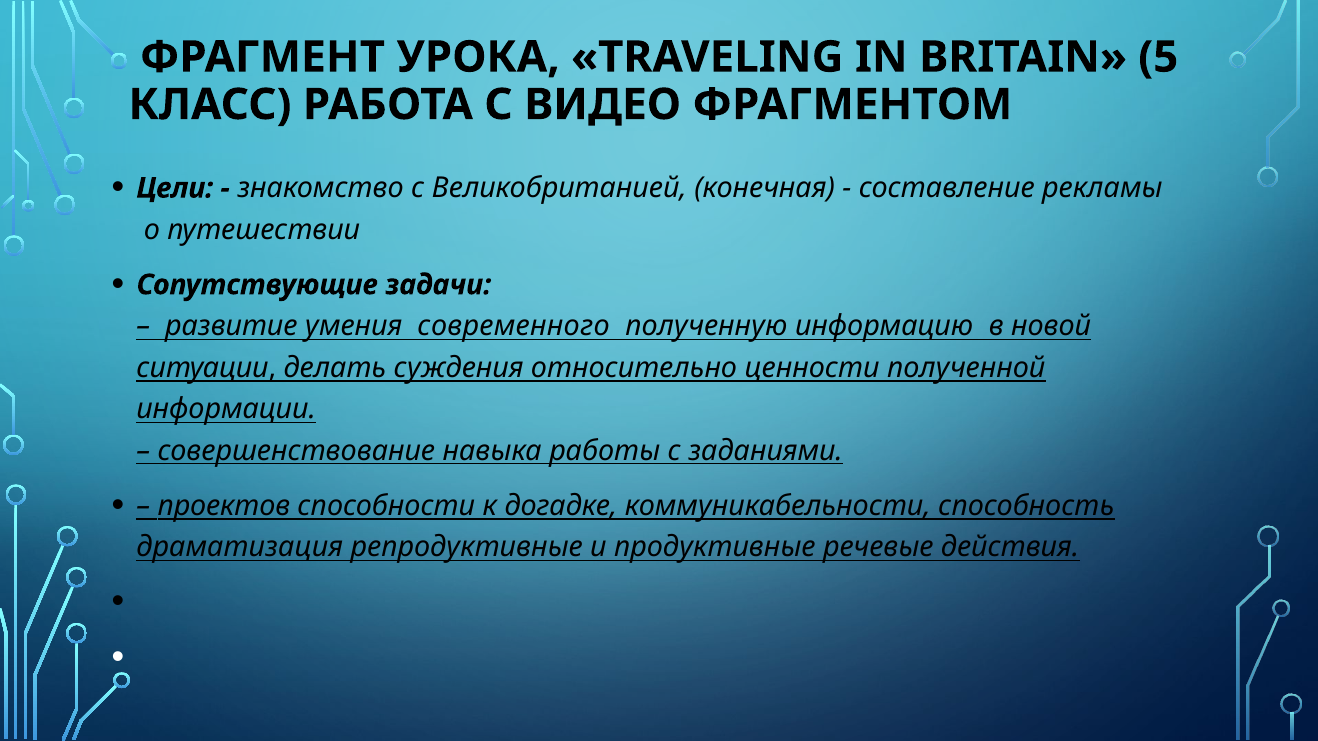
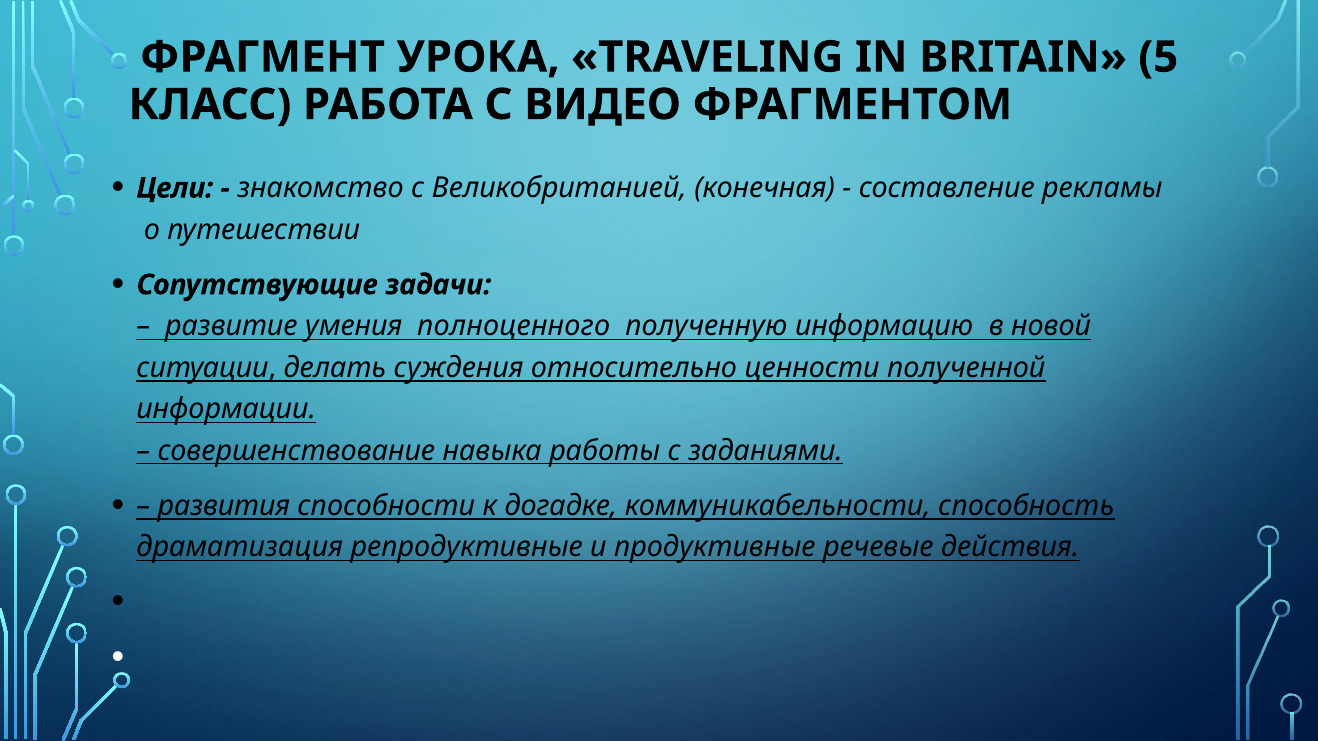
современного: современного -> полноценного
проектов: проектов -> развития
